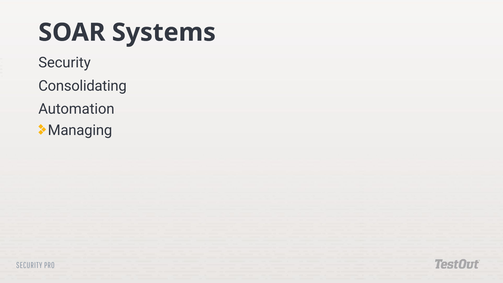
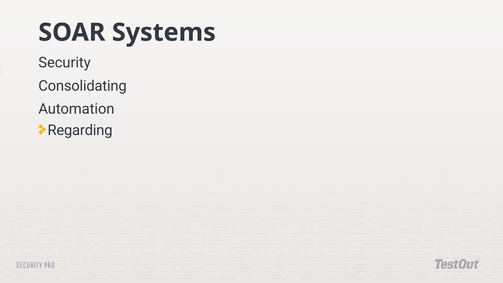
Managing: Managing -> Regarding
